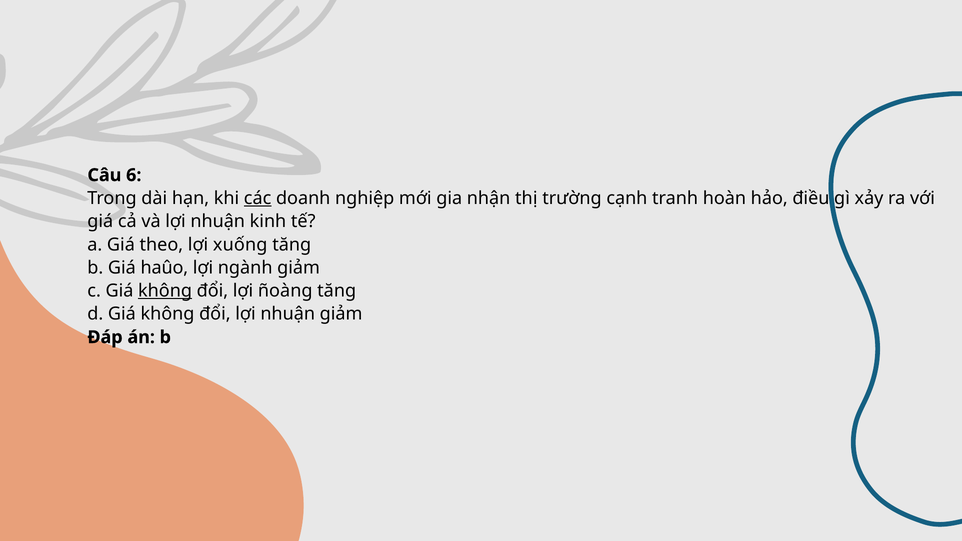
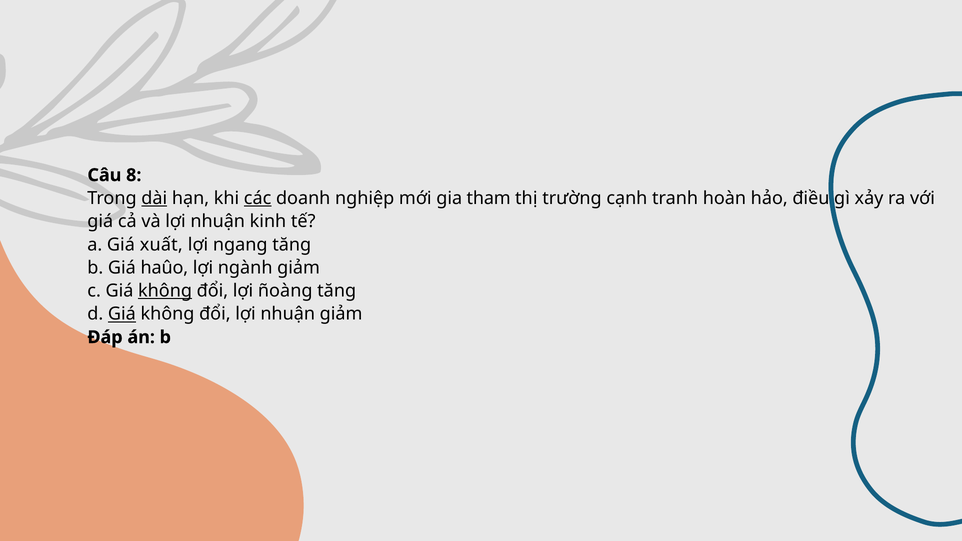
6: 6 -> 8
dài underline: none -> present
nhận: nhận -> tham
theo: theo -> xuất
xuống: xuống -> ngang
Giá at (122, 314) underline: none -> present
